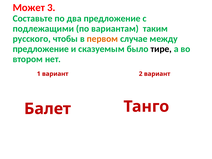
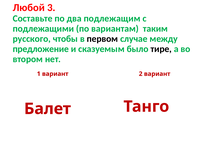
Может: Может -> Любой
два предложение: предложение -> подлежащим
первом colour: orange -> black
